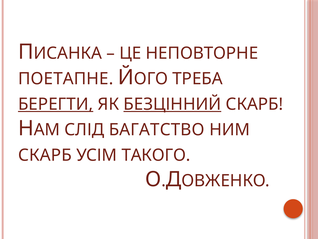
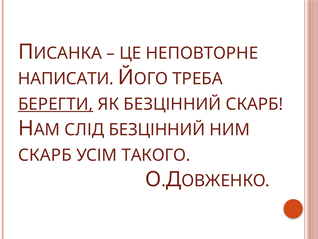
ПОЕТАПНЕ: ПОЕТАПНЕ -> НАПИСАТИ
БЕЗЦІННИЙ at (172, 104) underline: present -> none
СЛІД БАГАТСТВО: БАГАТСТВО -> БЕЗЦІННИЙ
